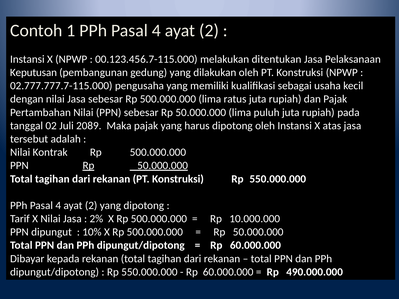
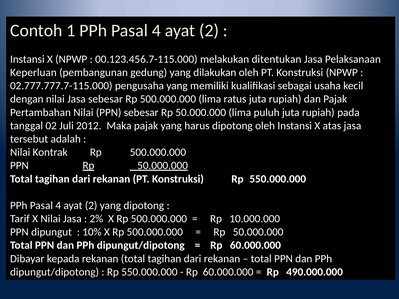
Keputusan: Keputusan -> Keperluan
2089: 2089 -> 2012
